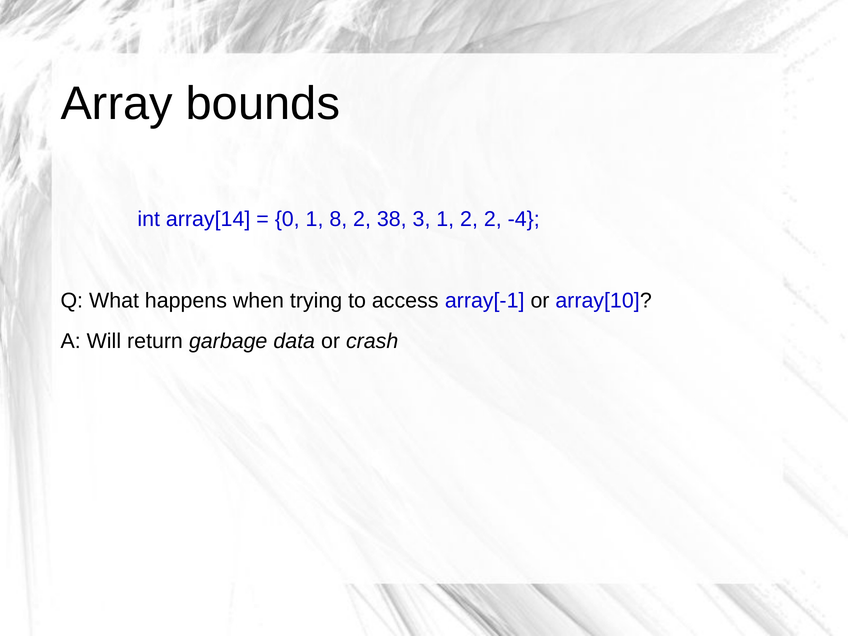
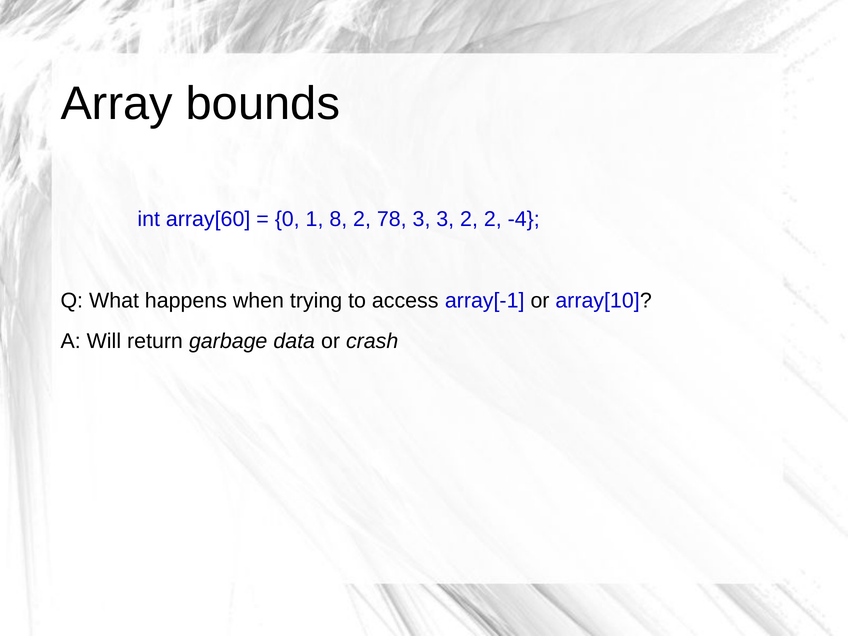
array[14: array[14 -> array[60
38: 38 -> 78
3 1: 1 -> 3
